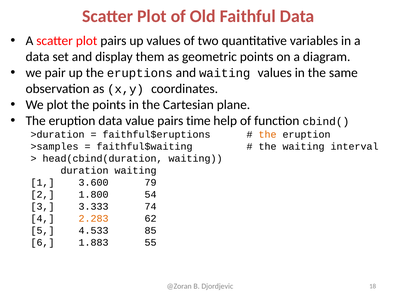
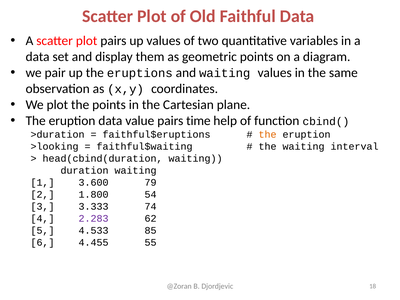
>samples: >samples -> >looking
2.283 colour: orange -> purple
1.883: 1.883 -> 4.455
